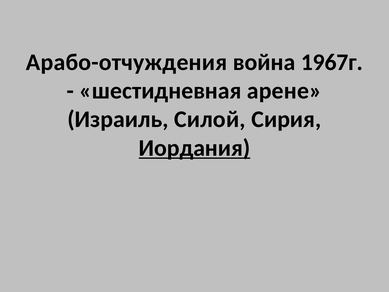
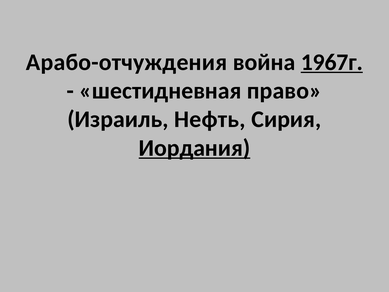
1967г underline: none -> present
арене: арене -> право
Силой: Силой -> Нефть
